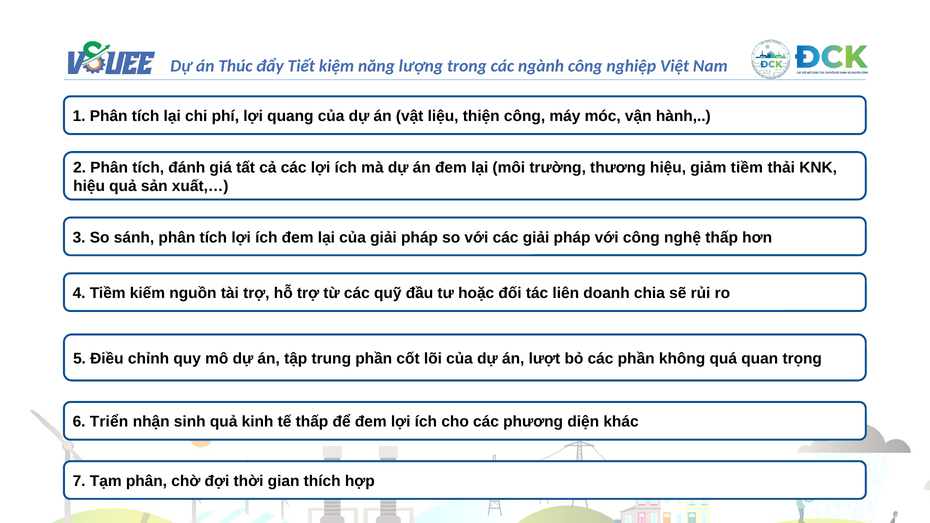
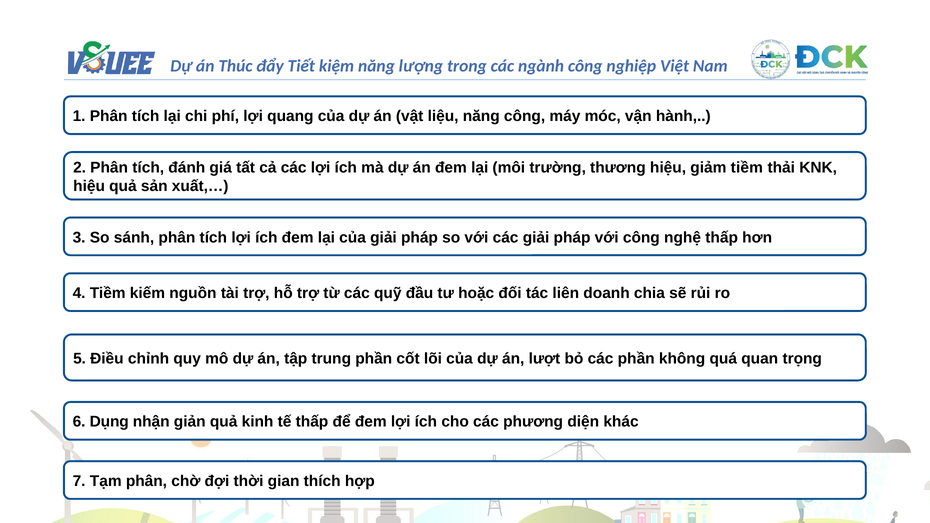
liệu thiện: thiện -> năng
Triển: Triển -> Dụng
sinh: sinh -> giản
